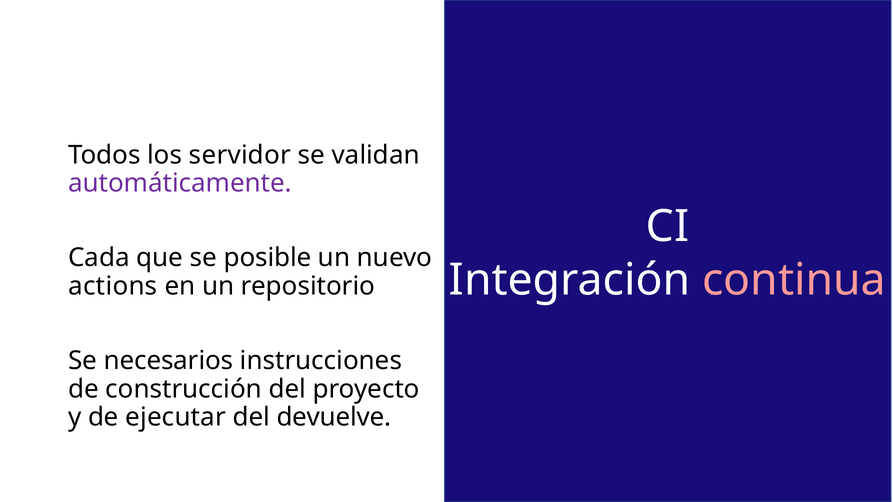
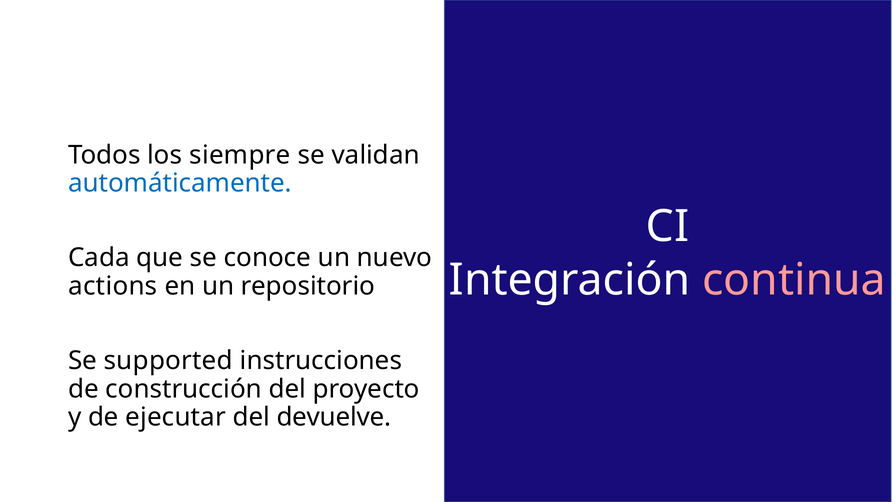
servidor: servidor -> siempre
automáticamente at (180, 183) colour: purple -> blue
se posible: posible -> conoce
necesarios: necesarios -> supported
